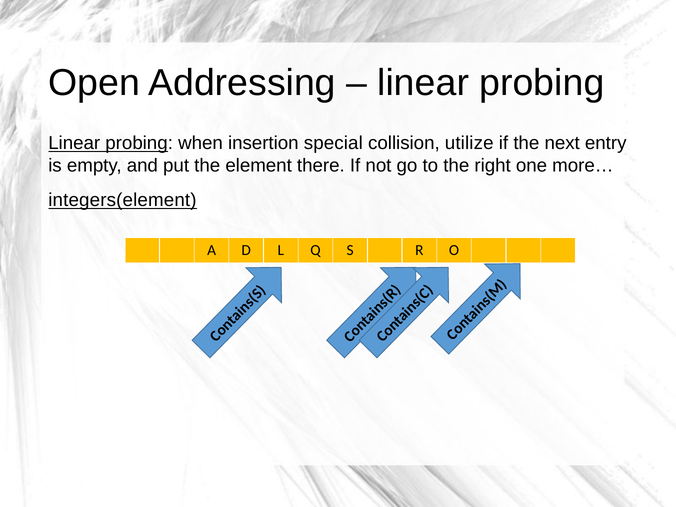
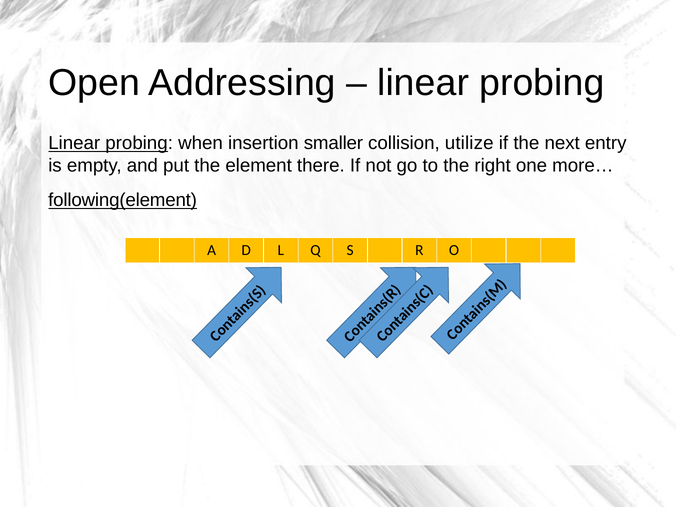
special: special -> smaller
integers(element: integers(element -> following(element
